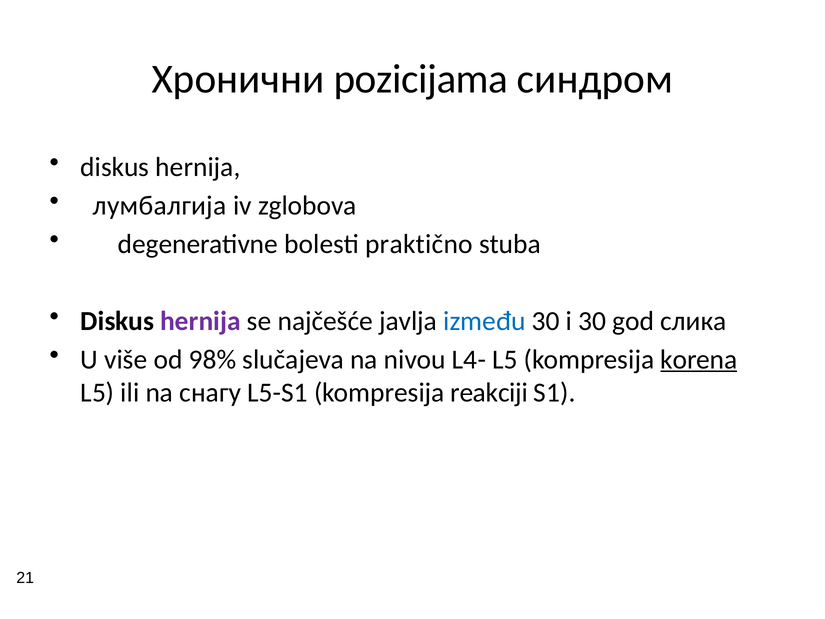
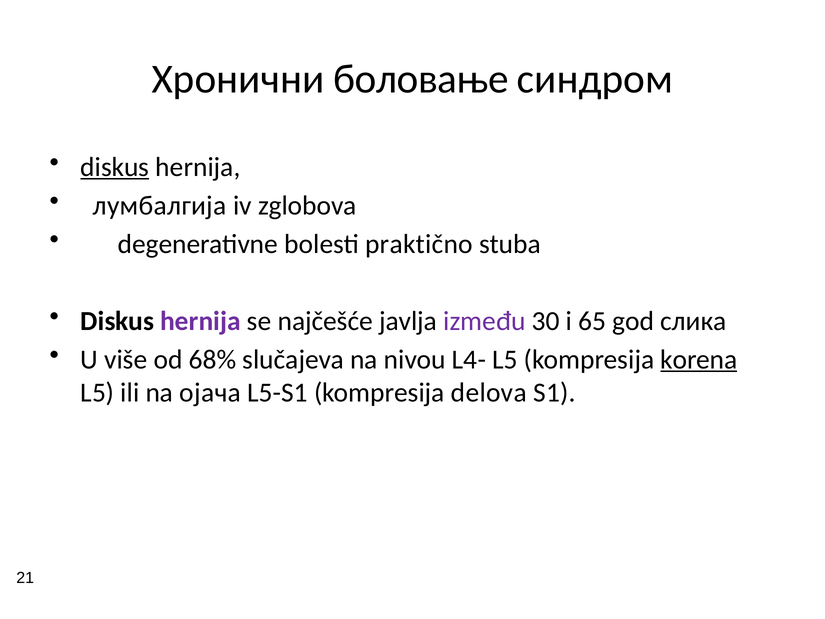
pozicijama: pozicijama -> боловање
diskus at (115, 167) underline: none -> present
između colour: blue -> purple
i 30: 30 -> 65
98%: 98% -> 68%
снагу: снагу -> ојача
reakciji: reakciji -> delova
